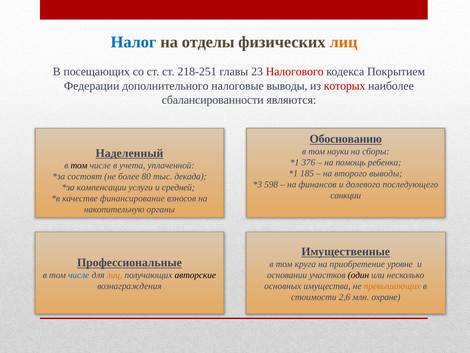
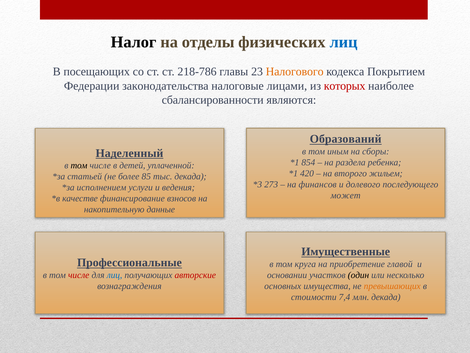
Налог colour: blue -> black
лиц at (344, 42) colour: orange -> blue
218-251: 218-251 -> 218-786
Налогового colour: red -> orange
дополнительного: дополнительного -> законодательства
налоговые выводы: выводы -> лицами
Обоснованию: Обоснованию -> Образований
науки: науки -> иным
376: 376 -> 854
помощь: помощь -> раздела
учета: учета -> детей
185: 185 -> 420
второго выводы: выводы -> жильем
состоят: состоят -> статьей
80: 80 -> 85
598: 598 -> 273
компенсации: компенсации -> исполнением
средней: средней -> ведения
санкции: санкции -> может
органы: органы -> данные
уровне: уровне -> главой
числе at (79, 275) colour: blue -> red
лиц at (115, 275) colour: orange -> blue
авторские colour: black -> red
2,6: 2,6 -> 7,4
млн охране: охране -> декада
